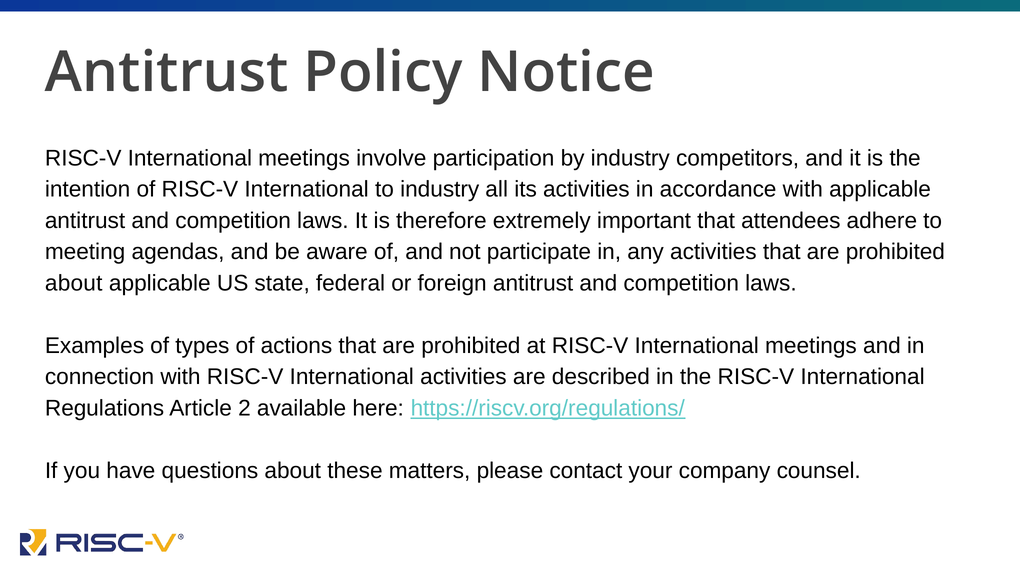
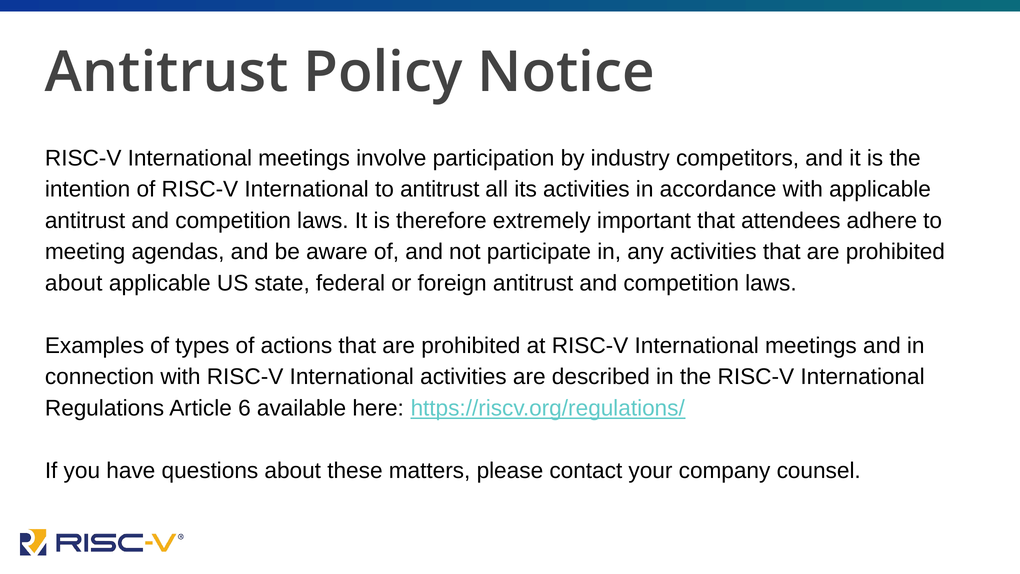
to industry: industry -> antitrust
2: 2 -> 6
